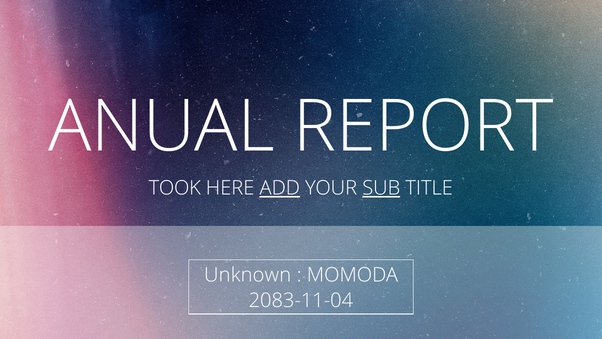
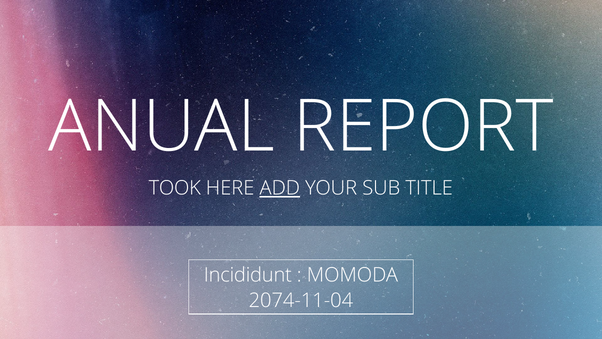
SUB underline: present -> none
Unknown: Unknown -> Incididunt
2083-11-04: 2083-11-04 -> 2074-11-04
